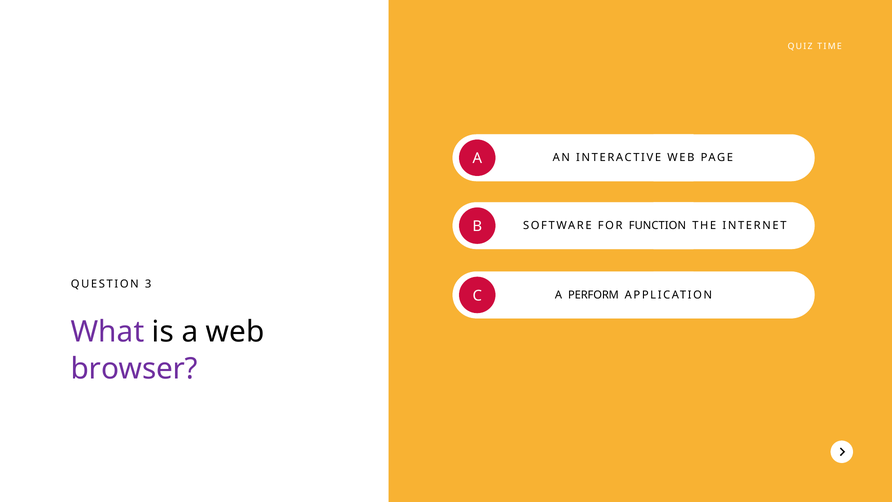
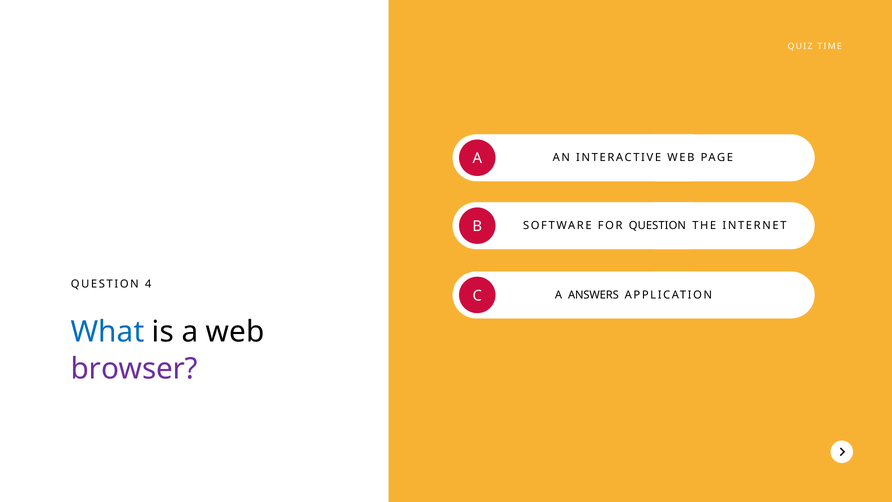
FOR FUNCTION: FUNCTION -> QUESTION
3: 3 -> 4
PERFORM: PERFORM -> ANSWERS
What colour: purple -> blue
